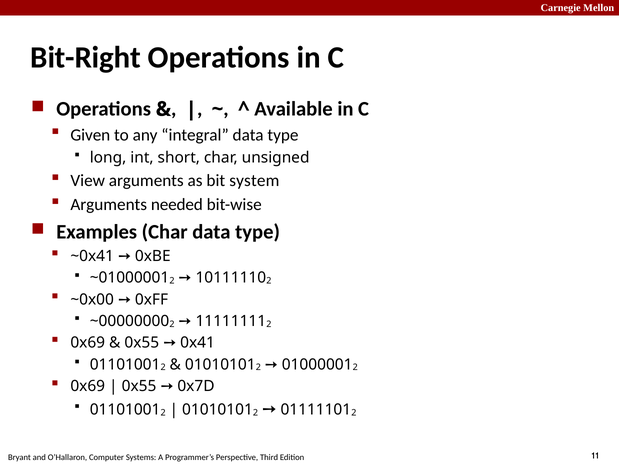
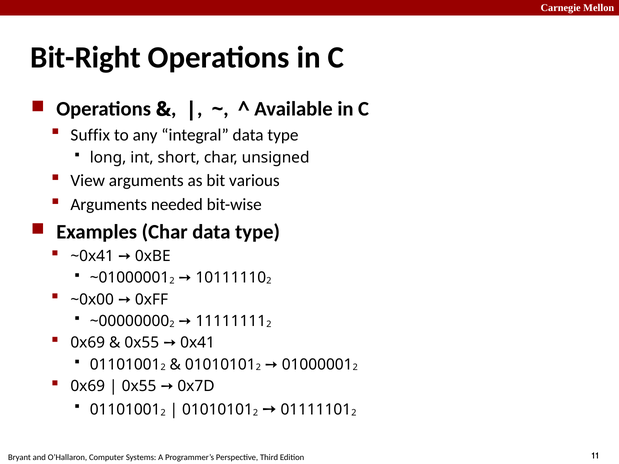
Given: Given -> Suffix
system: system -> various
